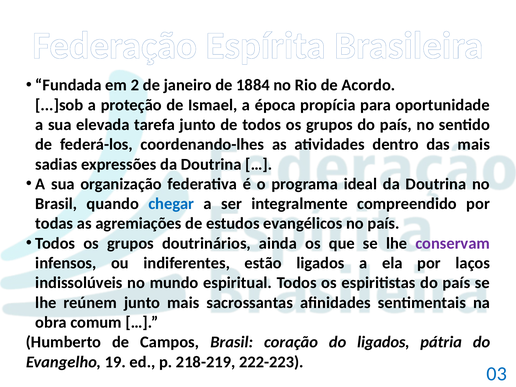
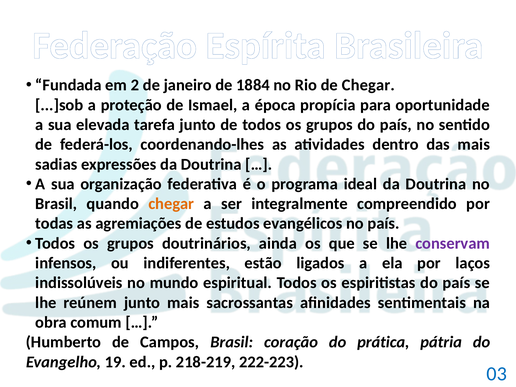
de Acordo: Acordo -> Chegar
chegar at (171, 204) colour: blue -> orange
do ligados: ligados -> prática
